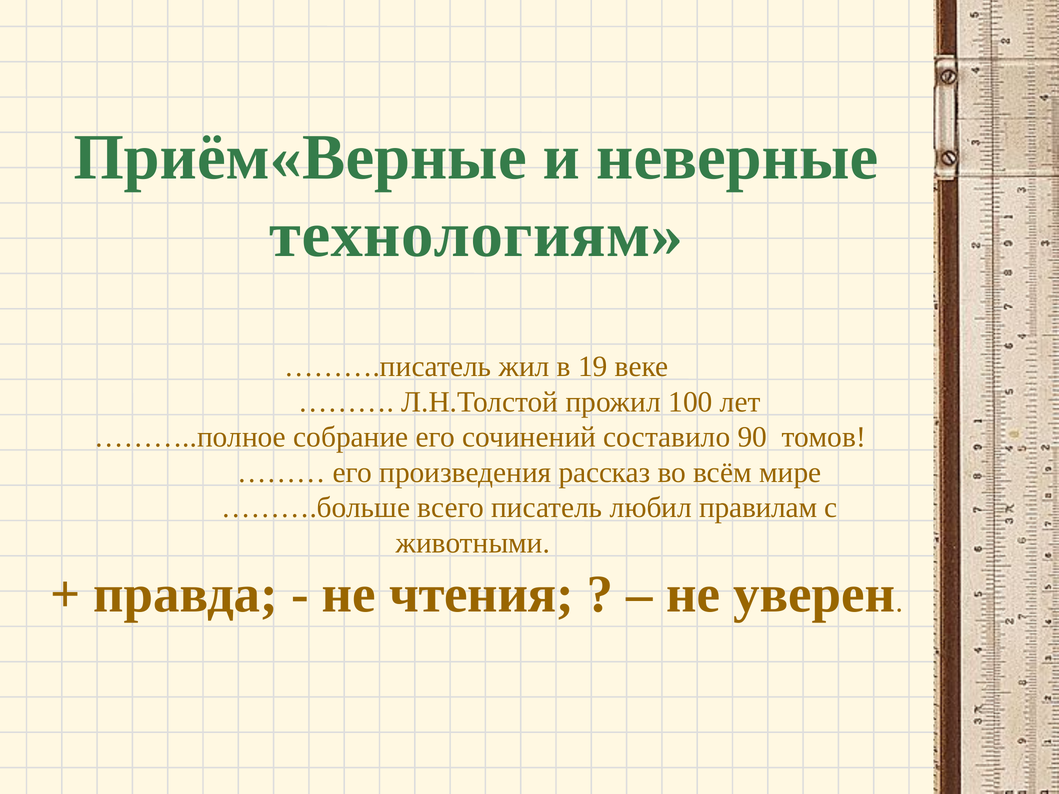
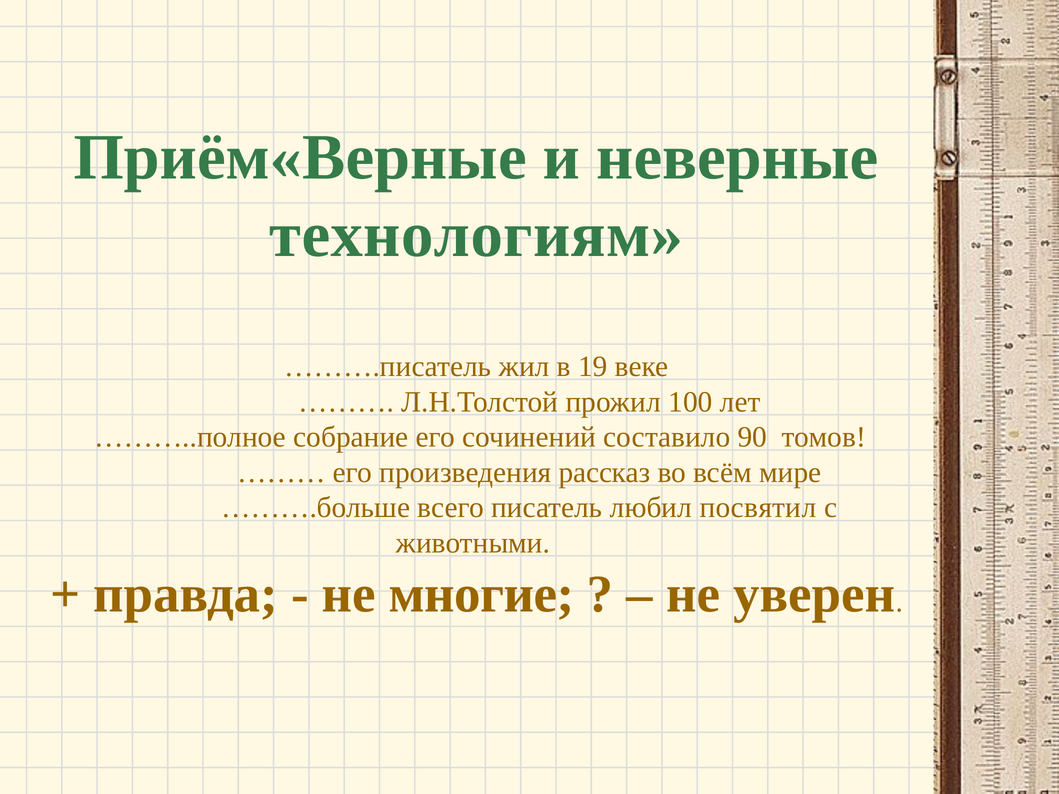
правилам: правилам -> посвятил
чтения: чтения -> многие
